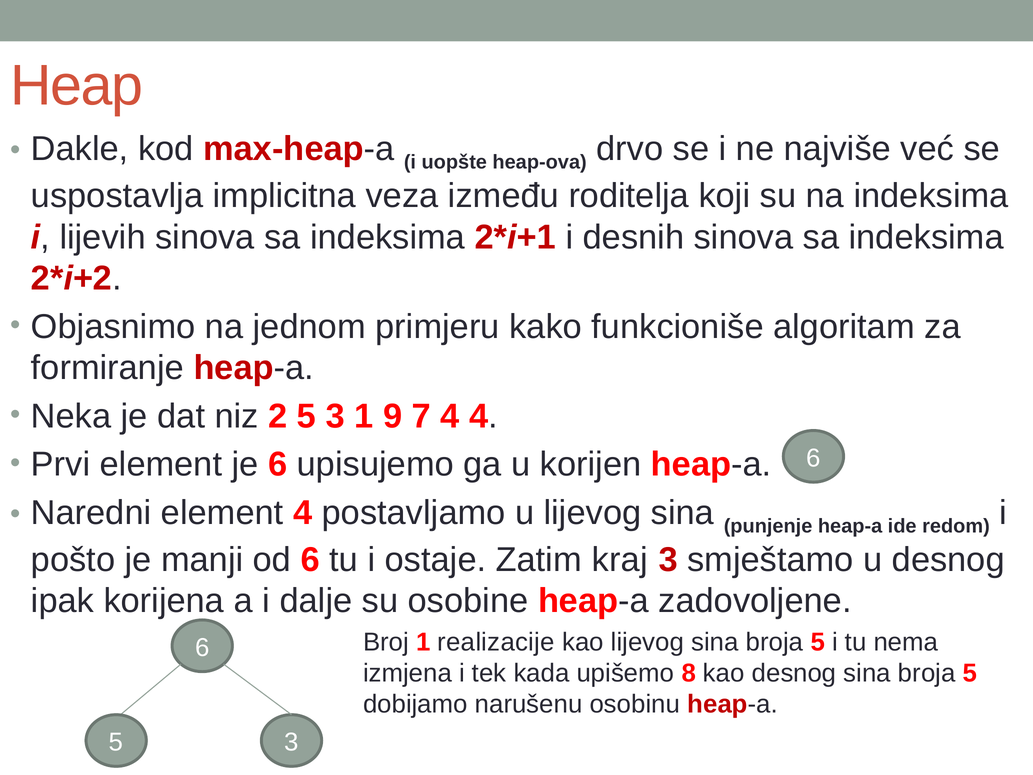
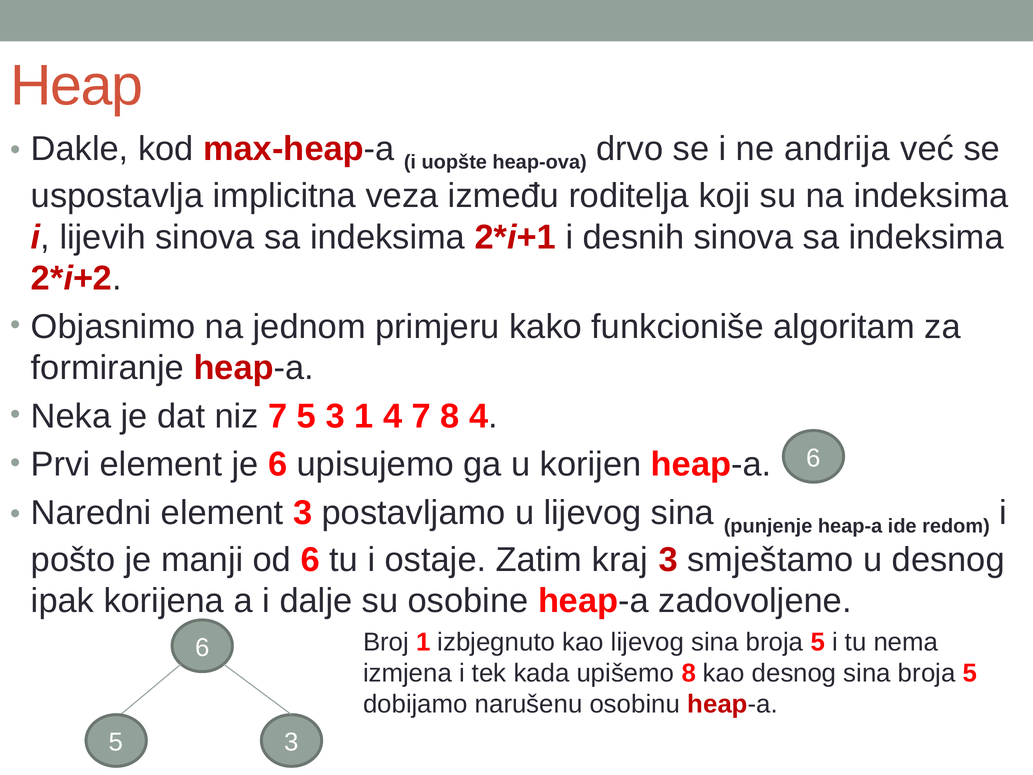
najviše: najviše -> andrija
niz 2: 2 -> 7
1 9: 9 -> 4
7 4: 4 -> 8
element 4: 4 -> 3
realizacije: realizacije -> izbjegnuto
